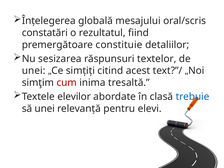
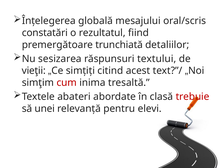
constituie: constituie -> trunchiată
textelor: textelor -> textului
unei at (34, 71): unei -> vieţii
elevilor: elevilor -> abateri
trebuie colour: blue -> red
